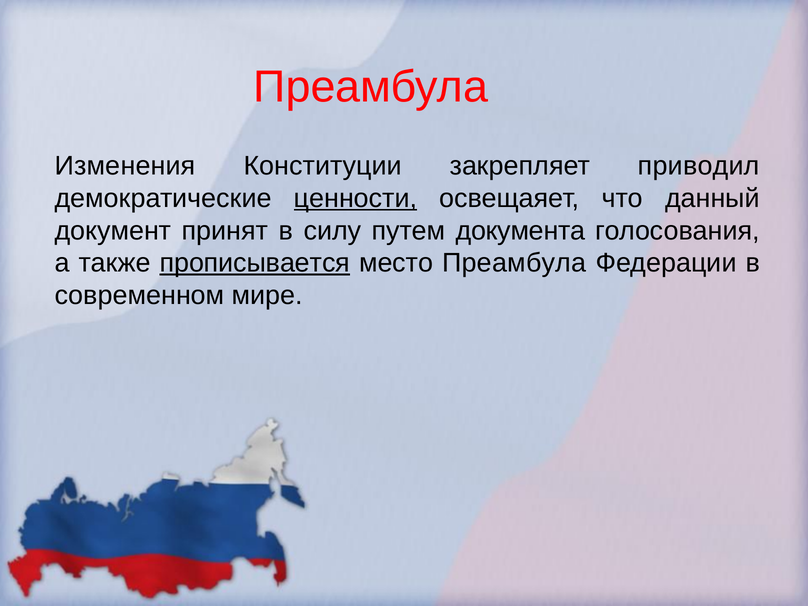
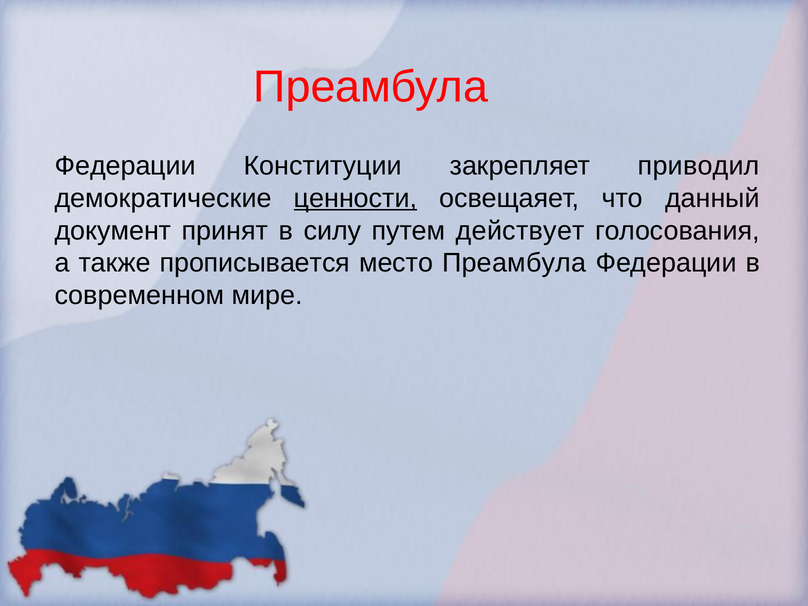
Изменения at (125, 166): Изменения -> Федерации
документа: документа -> действует
прописывается underline: present -> none
